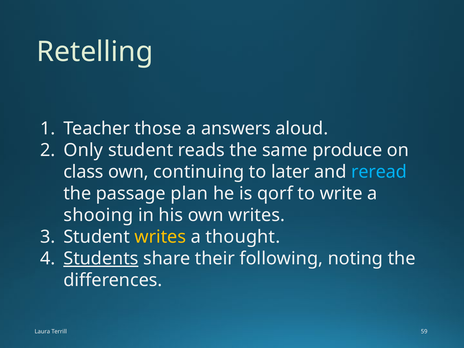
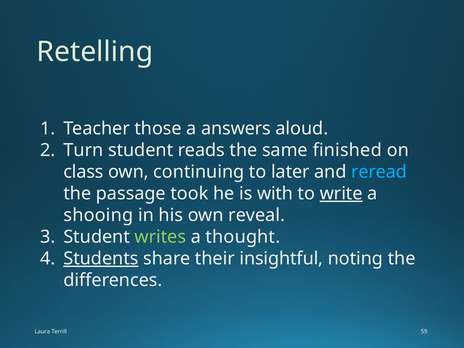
Only: Only -> Turn
produce: produce -> finished
plan: plan -> took
qorf: qorf -> with
write underline: none -> present
own writes: writes -> reveal
writes at (160, 237) colour: yellow -> light green
following: following -> insightful
